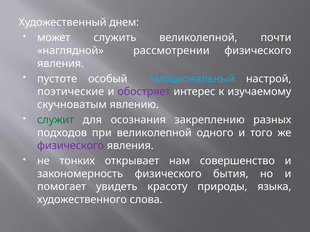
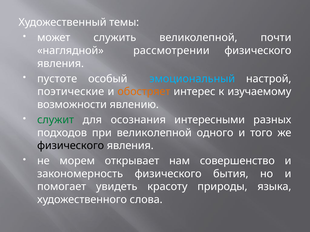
днем: днем -> темы
обостряет colour: purple -> orange
скучноватым: скучноватым -> возможности
закреплению: закреплению -> интересными
физического at (71, 146) colour: purple -> black
тонких: тонких -> морем
